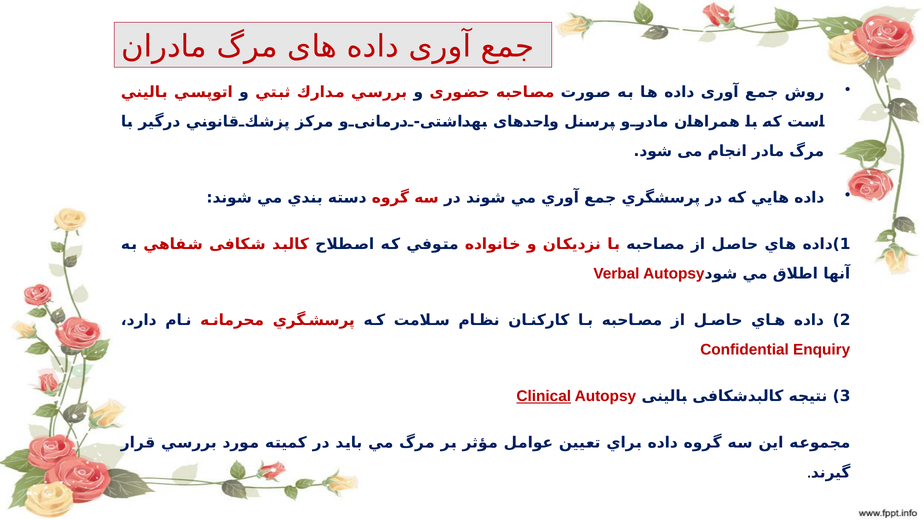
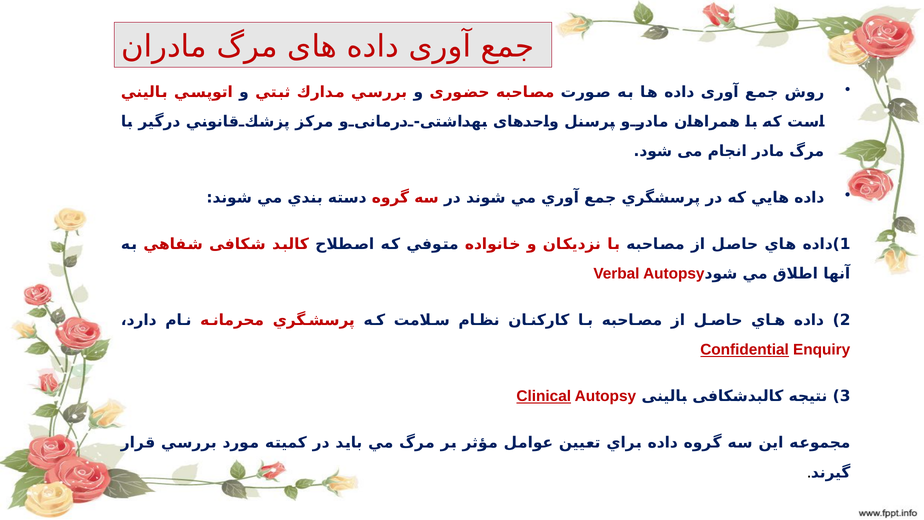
Confidential underline: none -> present
